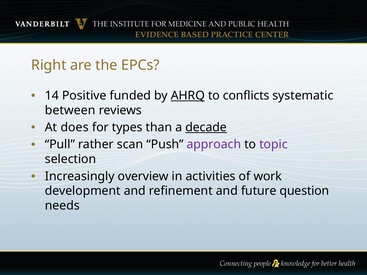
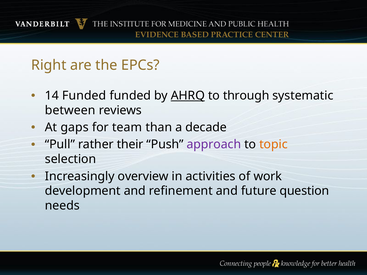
14 Positive: Positive -> Funded
conflicts: conflicts -> through
does: does -> gaps
types: types -> team
decade underline: present -> none
scan: scan -> their
topic colour: purple -> orange
